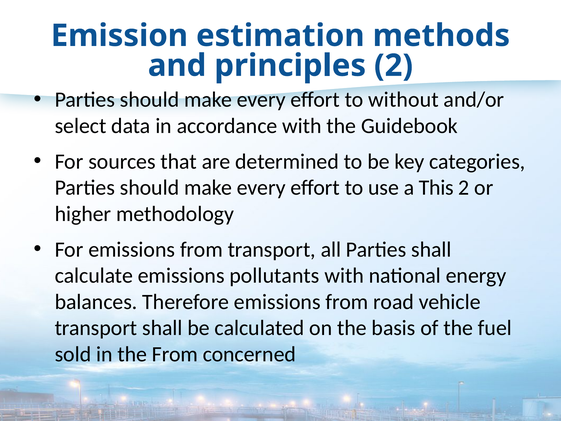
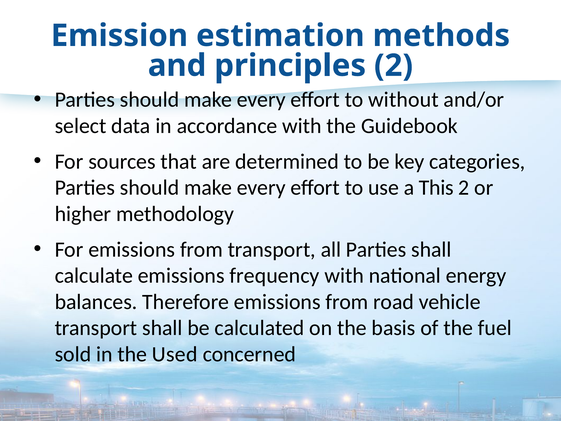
pollutants: pollutants -> frequency
the From: From -> Used
